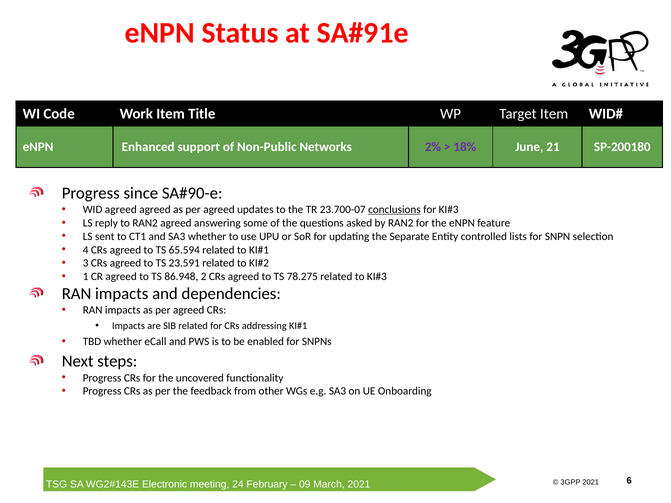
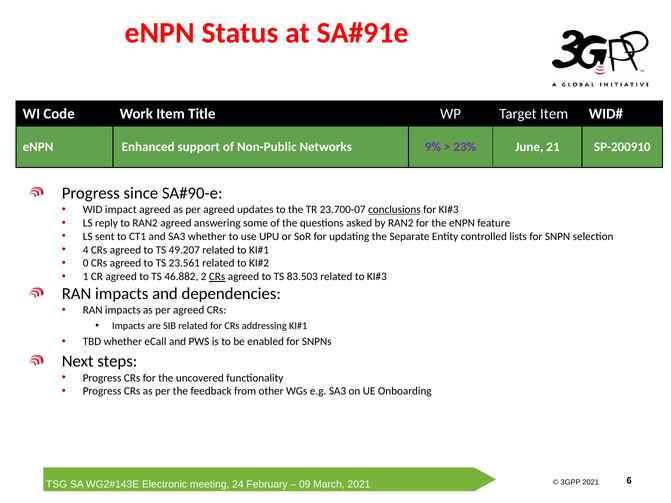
2%: 2% -> 9%
18%: 18% -> 23%
SP-200180: SP-200180 -> SP-200910
WID agreed: agreed -> impact
65.594: 65.594 -> 49.207
3: 3 -> 0
23.591: 23.591 -> 23.561
86.948: 86.948 -> 46.882
CRs at (217, 277) underline: none -> present
78.275: 78.275 -> 83.503
